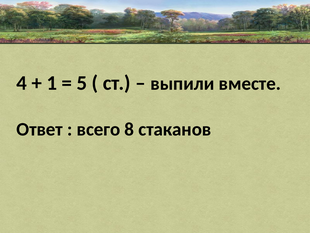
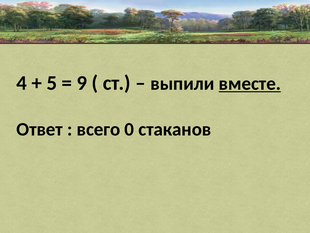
1: 1 -> 5
5: 5 -> 9
вместе underline: none -> present
8: 8 -> 0
